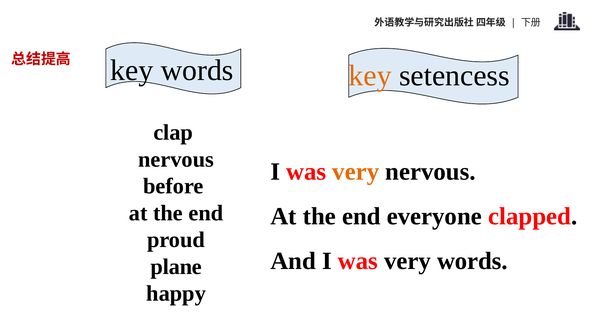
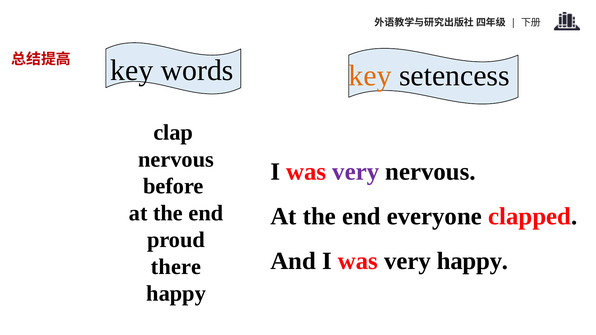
very at (356, 172) colour: orange -> purple
very words: words -> happy
plane: plane -> there
